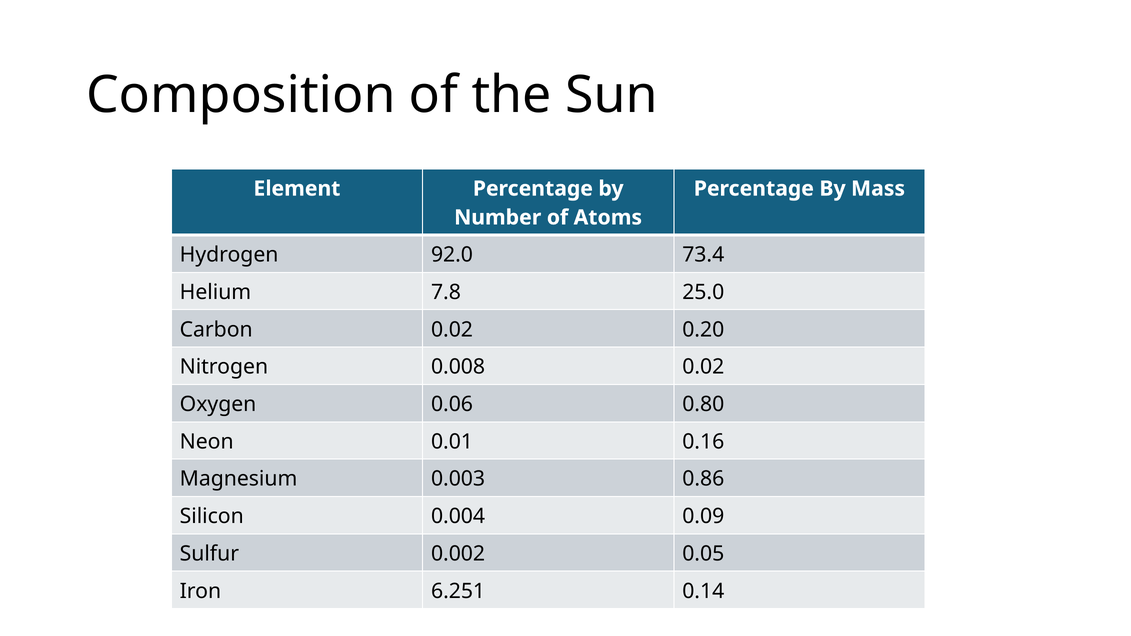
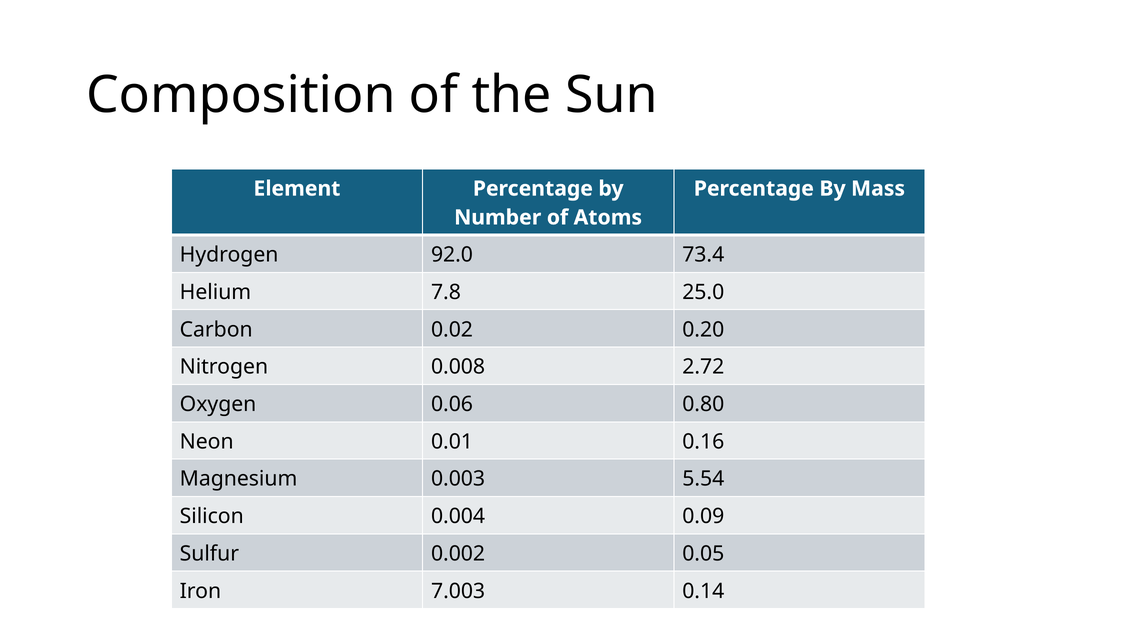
0.008 0.02: 0.02 -> 2.72
0.86: 0.86 -> 5.54
6.251: 6.251 -> 7.003
